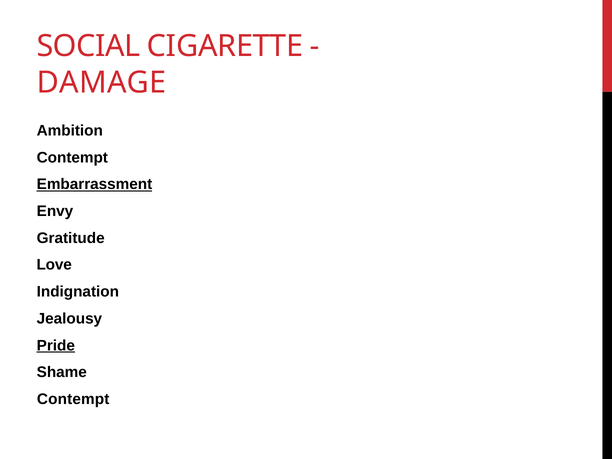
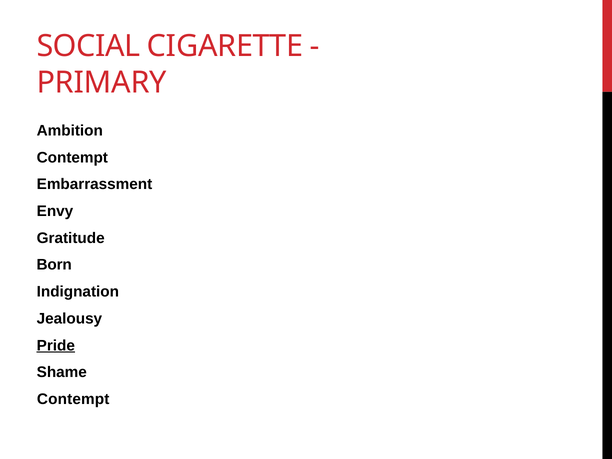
DAMAGE: DAMAGE -> PRIMARY
Embarrassment underline: present -> none
Love: Love -> Born
